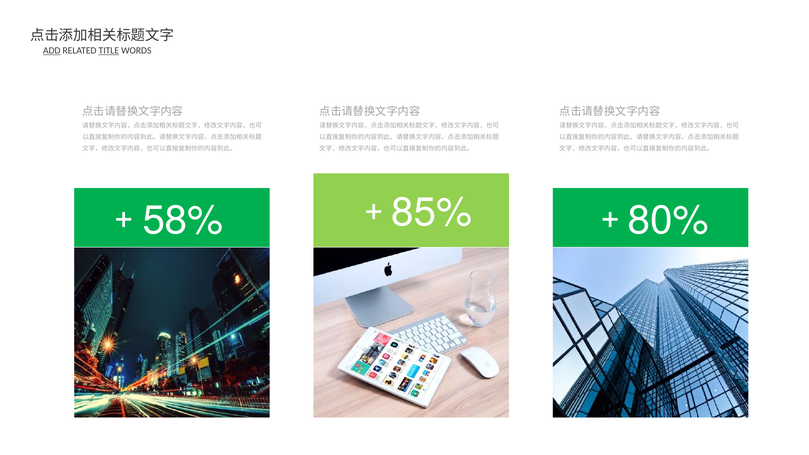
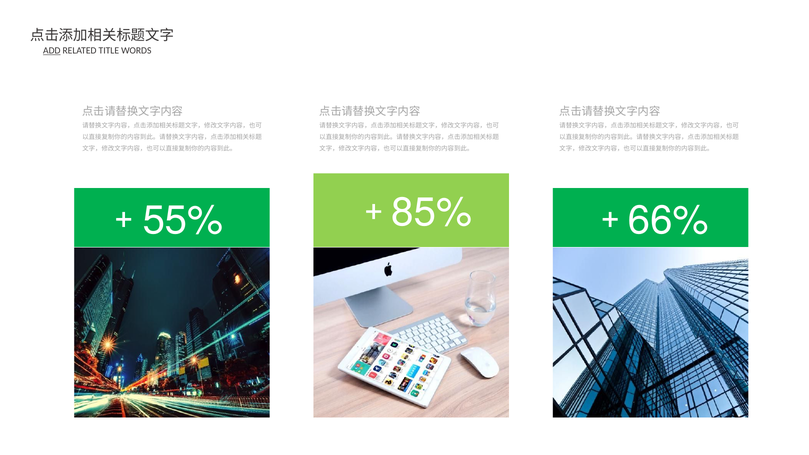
TITLE underline: present -> none
58%: 58% -> 55%
80%: 80% -> 66%
